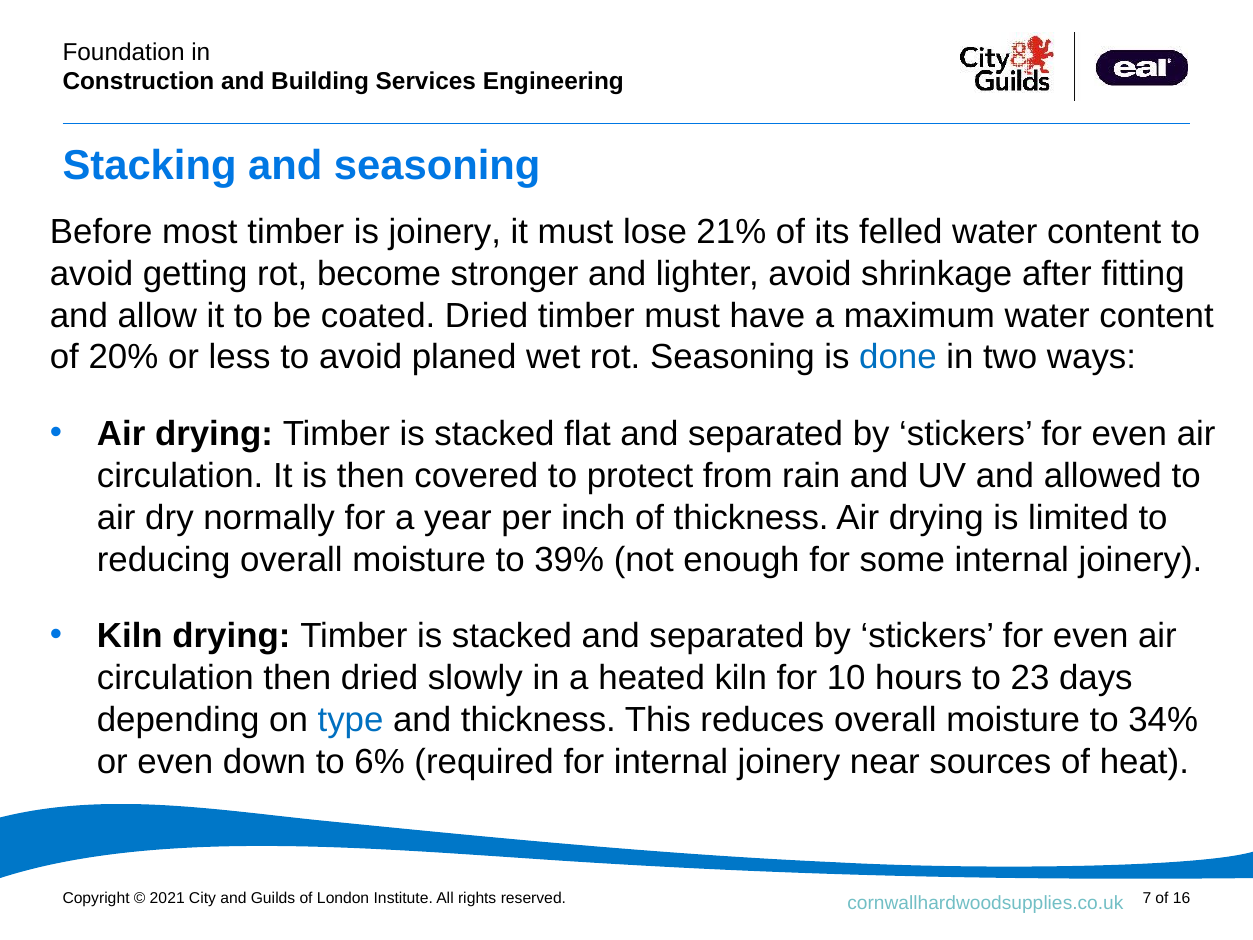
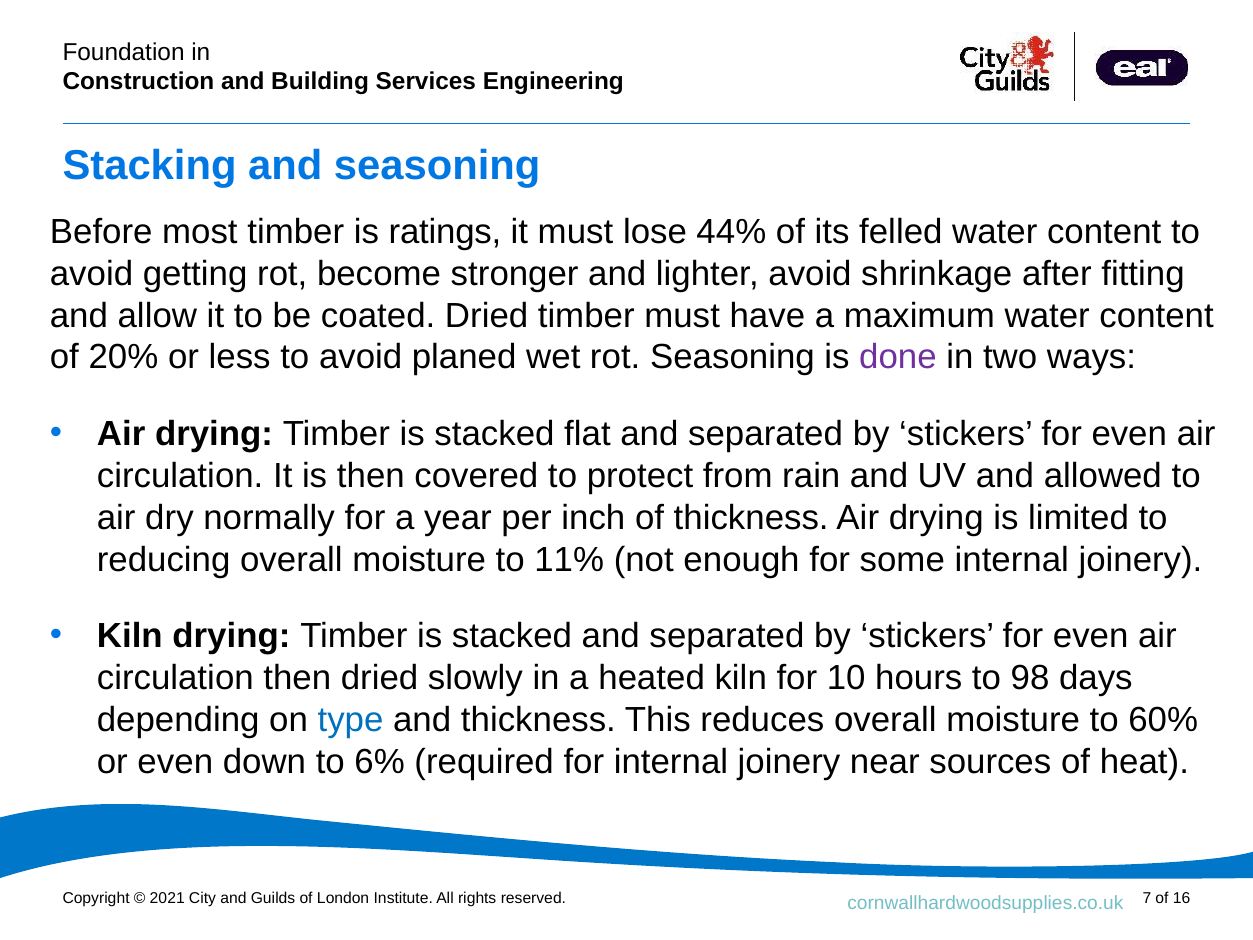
is joinery: joinery -> ratings
21%: 21% -> 44%
done colour: blue -> purple
39%: 39% -> 11%
23: 23 -> 98
34%: 34% -> 60%
